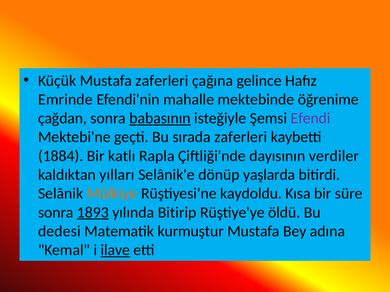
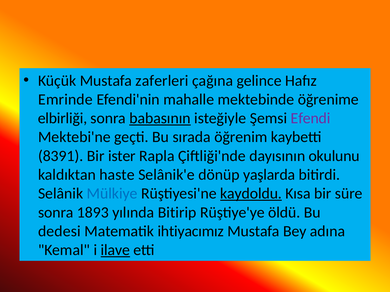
çağdan: çağdan -> elbirliği
sırada zaferleri: zaferleri -> öğrenim
1884: 1884 -> 8391
katlı: katlı -> ister
verdiler: verdiler -> okulunu
yılları: yılları -> haste
Mülkiye colour: orange -> blue
kaydoldu underline: none -> present
1893 underline: present -> none
kurmuştur: kurmuştur -> ihtiyacımız
